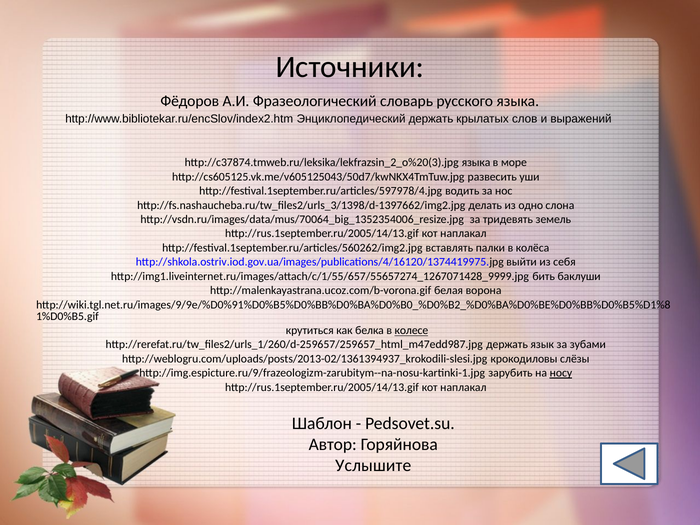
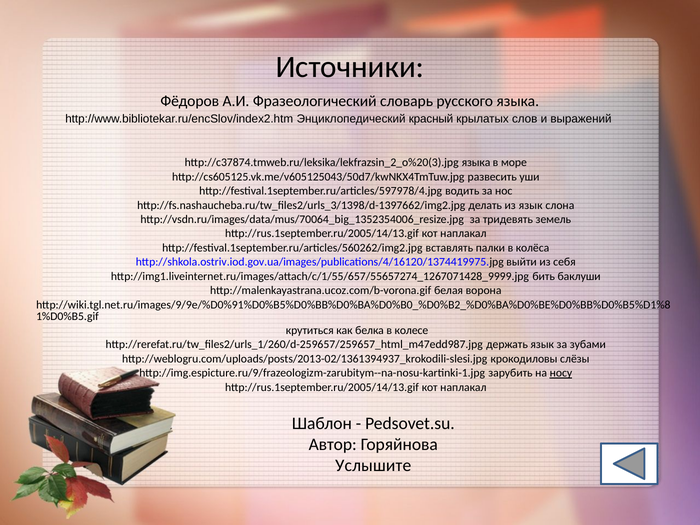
Энциклопедический держать: держать -> красный
из одно: одно -> язык
колесе underline: present -> none
